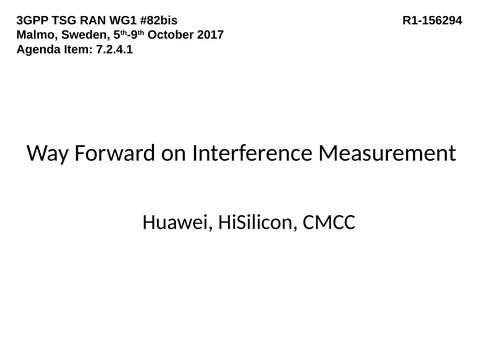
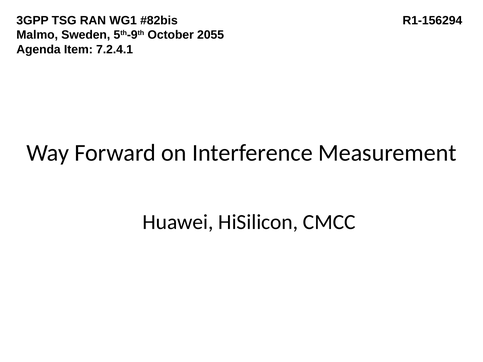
2017: 2017 -> 2055
